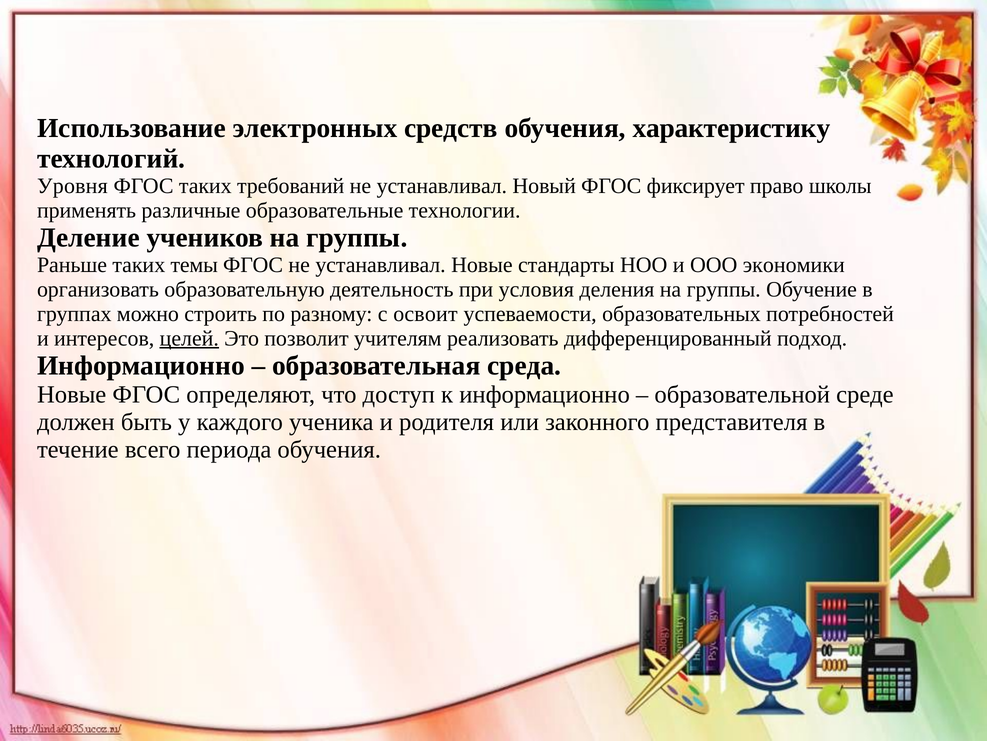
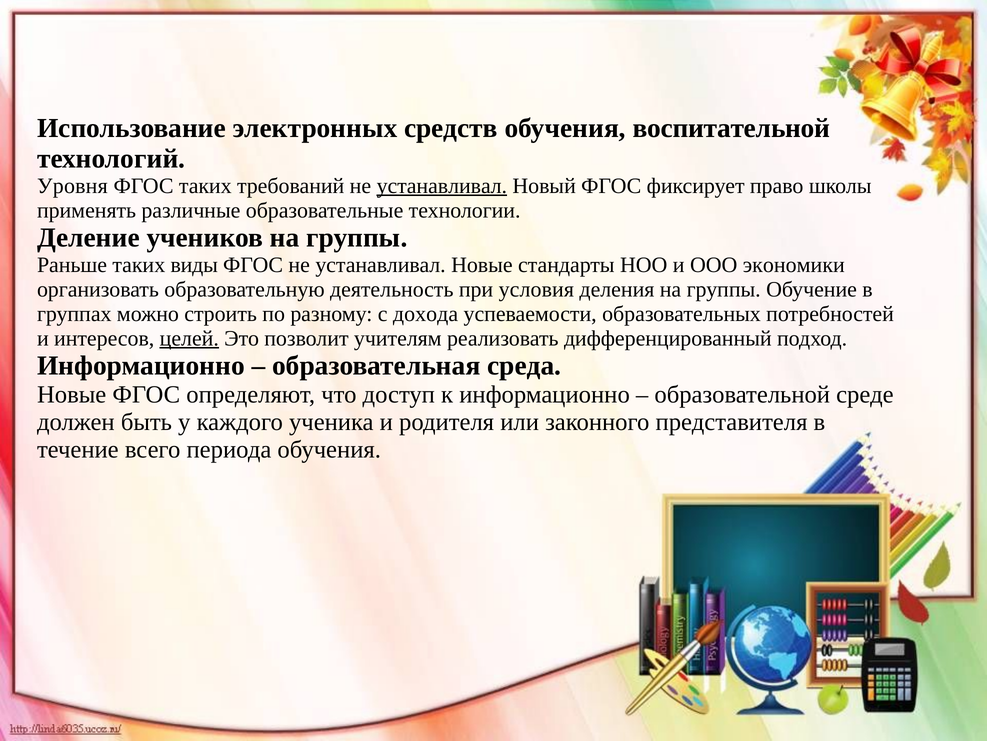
характеристику: характеристику -> воспитательной
устанавливал at (442, 186) underline: none -> present
темы: темы -> виды
освоит: освоит -> дохода
